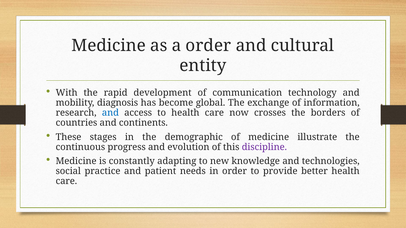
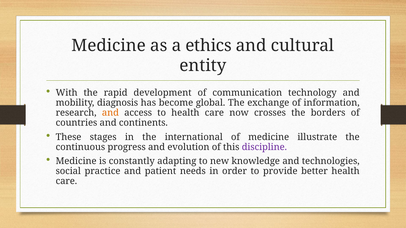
a order: order -> ethics
and at (110, 113) colour: blue -> orange
demographic: demographic -> international
